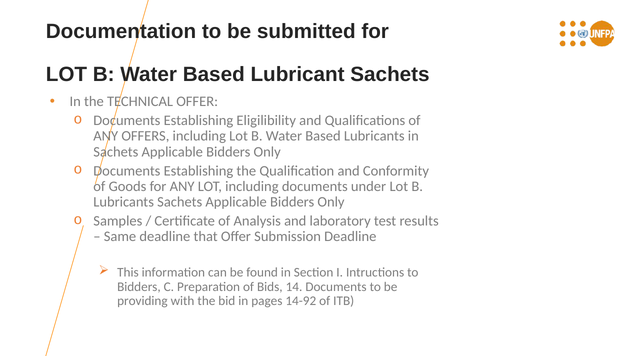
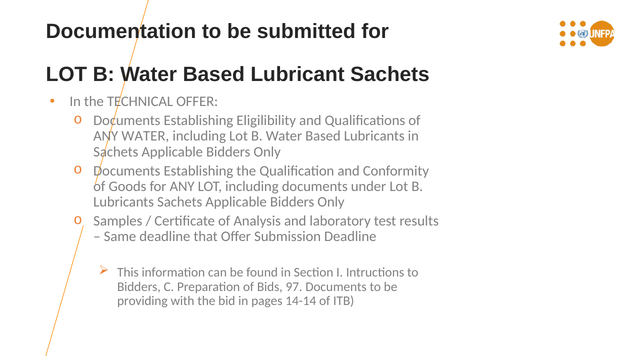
ANY OFFERS: OFFERS -> WATER
14: 14 -> 97
14-92: 14-92 -> 14-14
